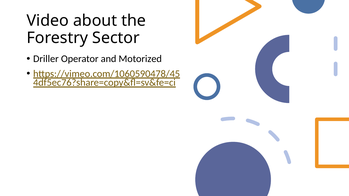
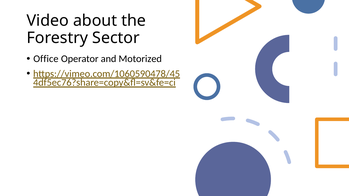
Driller: Driller -> Office
